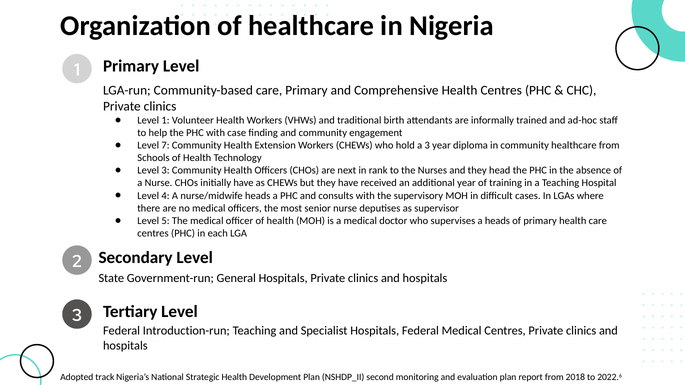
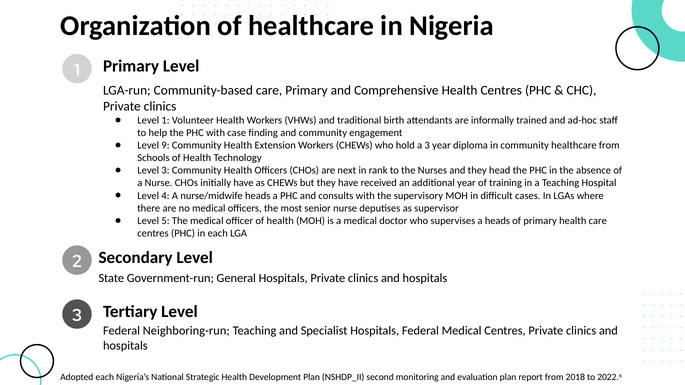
7: 7 -> 9
Introduction-run: Introduction-run -> Neighboring-run
Adopted track: track -> each
